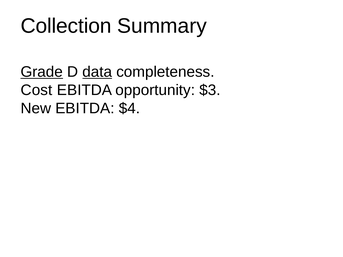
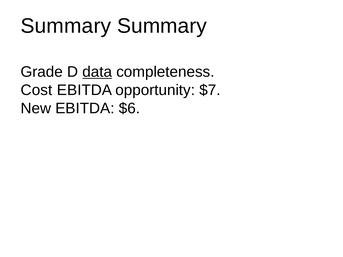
Collection at (66, 26): Collection -> Summary
Grade underline: present -> none
$3: $3 -> $7
$4: $4 -> $6
